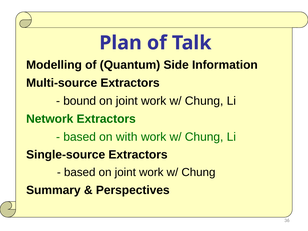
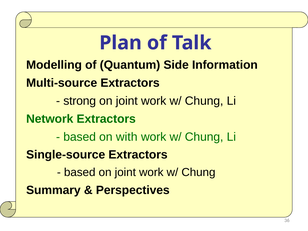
bound: bound -> strong
